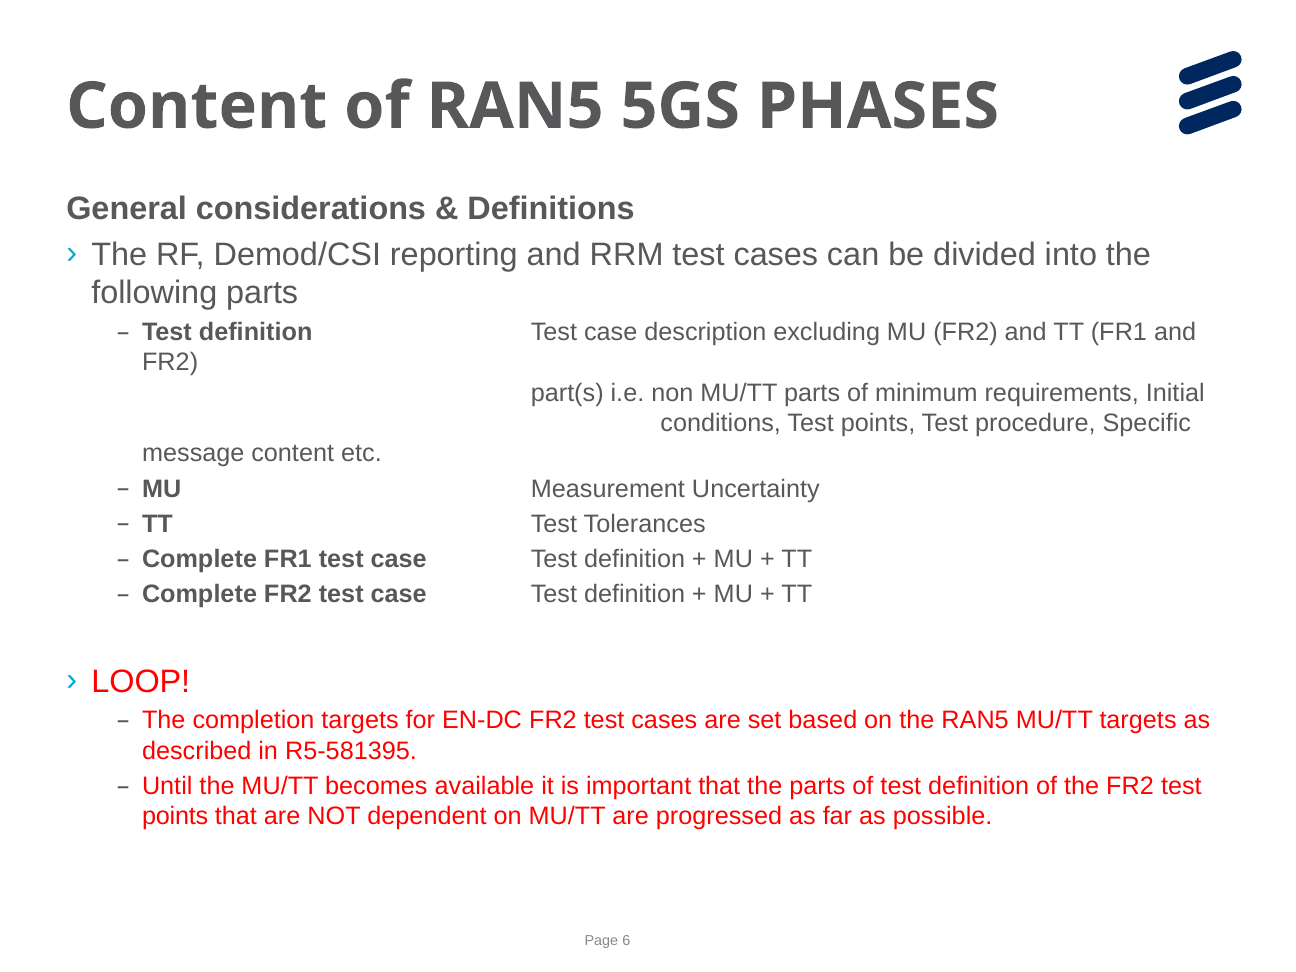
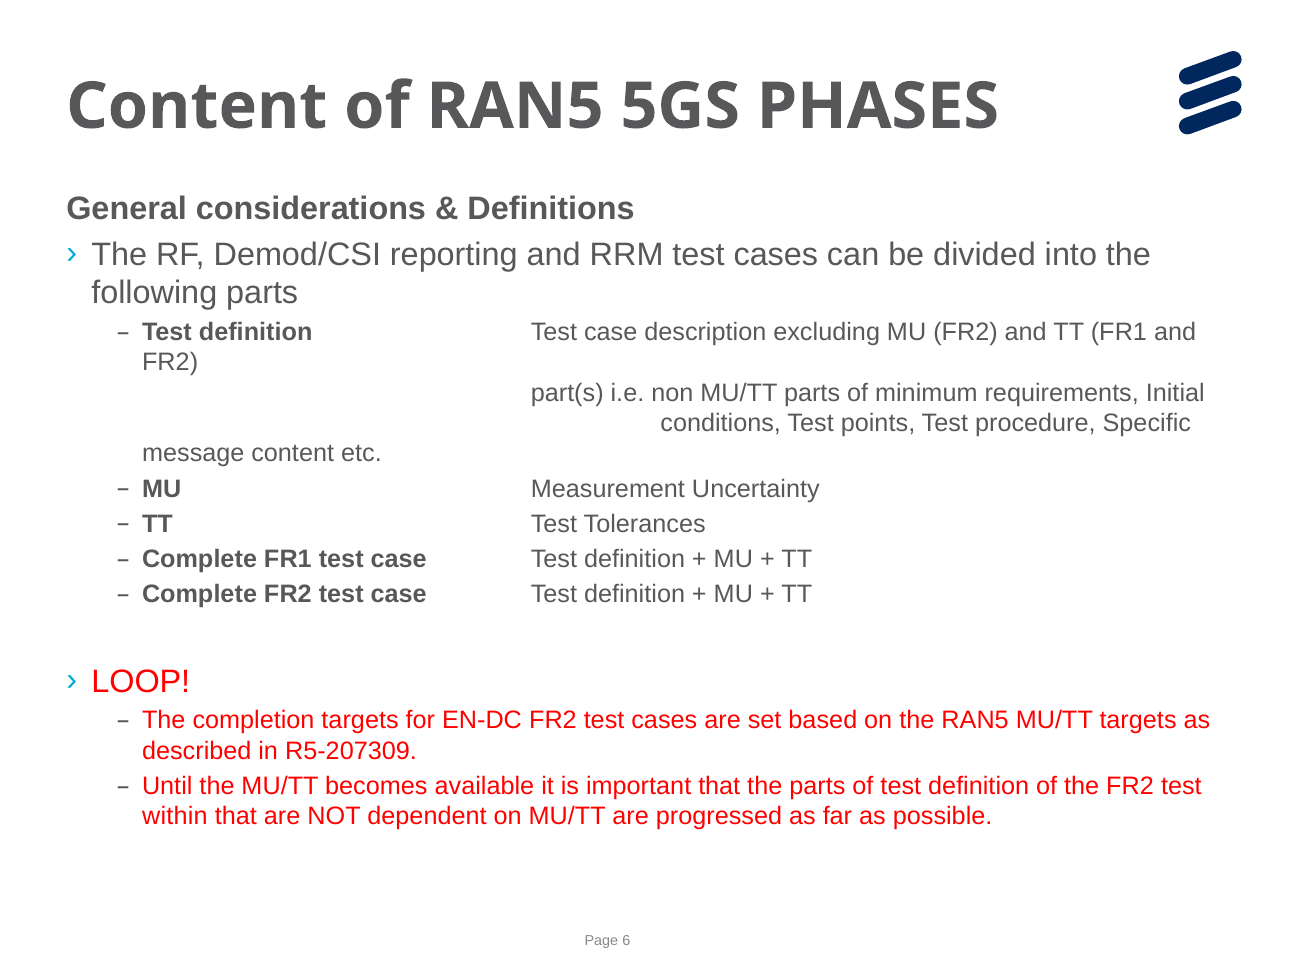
R5-581395: R5-581395 -> R5-207309
points at (175, 816): points -> within
